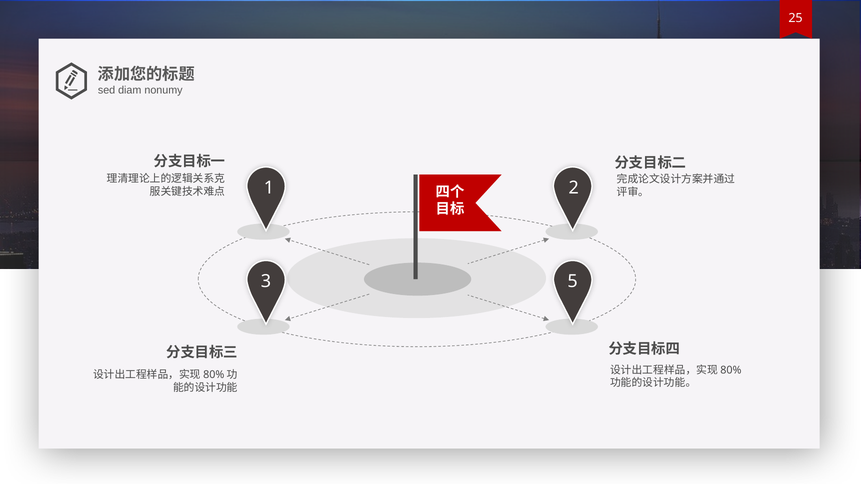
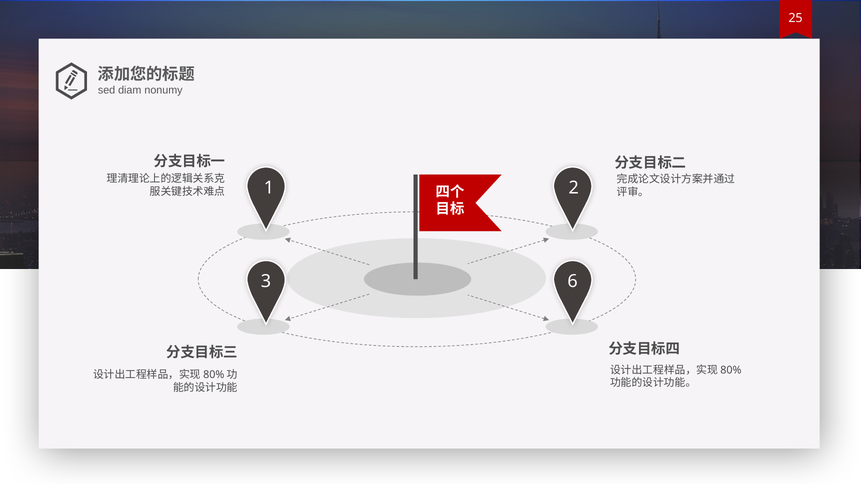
5: 5 -> 6
